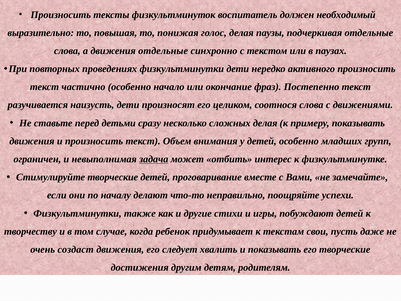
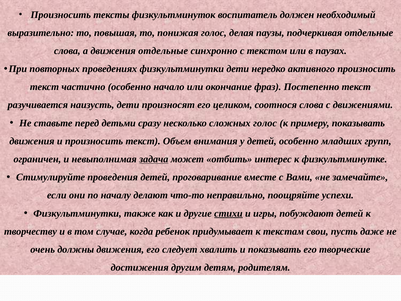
сложных делая: делая -> голос
Стимулируйте творческие: творческие -> проведения
стихи underline: none -> present
создаст: создаст -> должны
